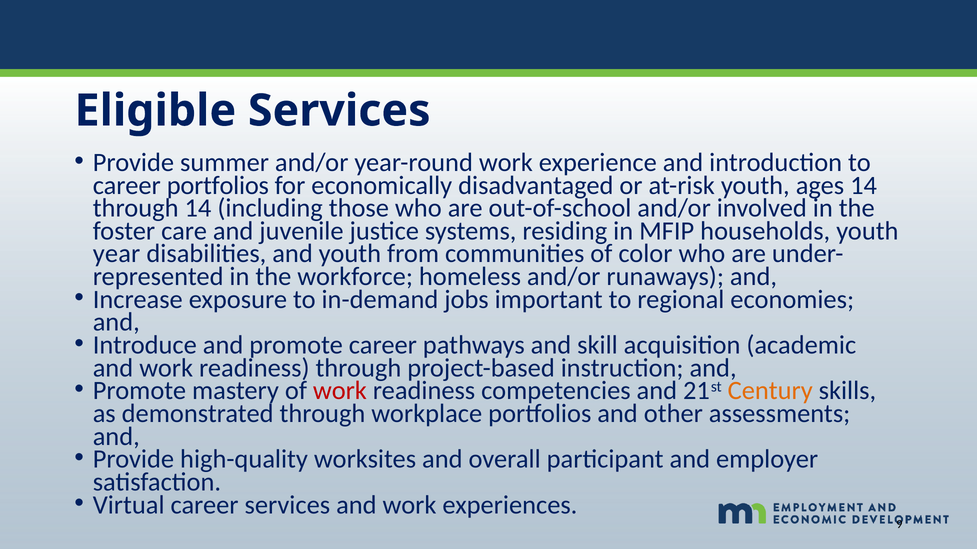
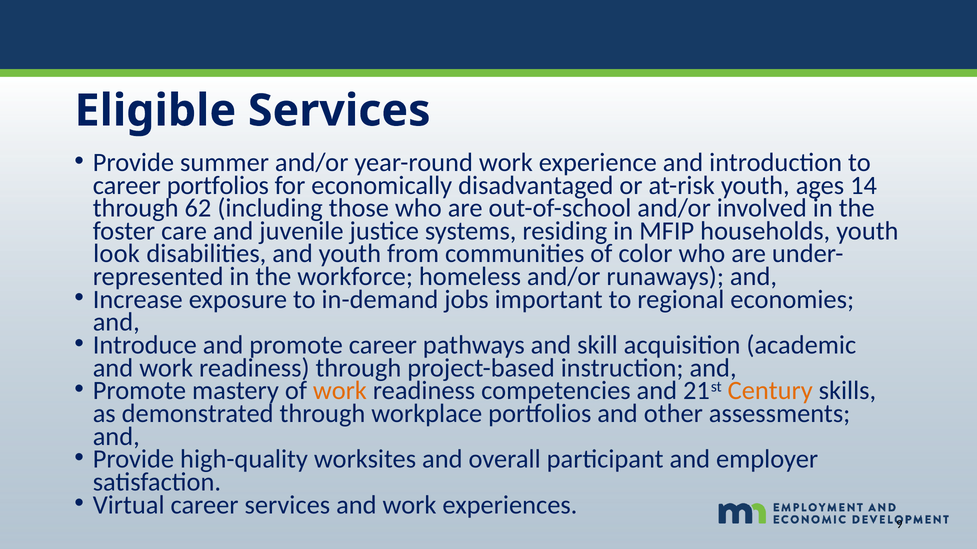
through 14: 14 -> 62
year: year -> look
work at (340, 391) colour: red -> orange
